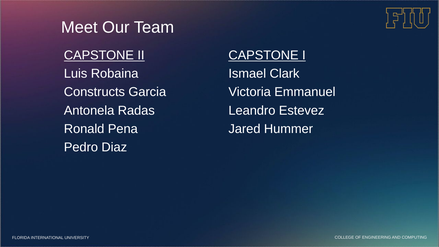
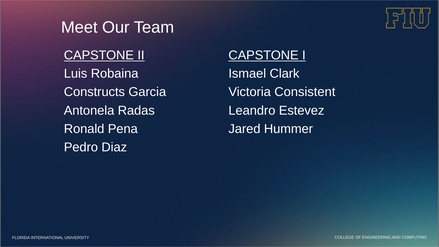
Emmanuel: Emmanuel -> Consistent
